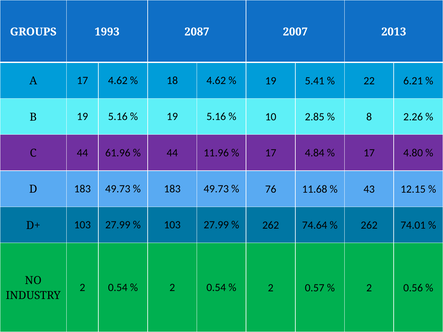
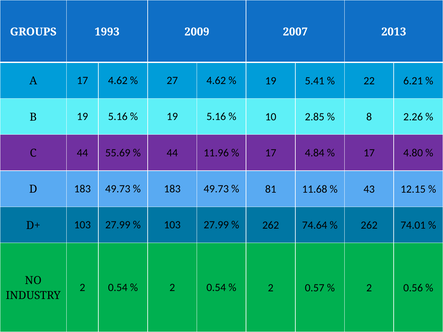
2087: 2087 -> 2009
18: 18 -> 27
61.96: 61.96 -> 55.69
76: 76 -> 81
